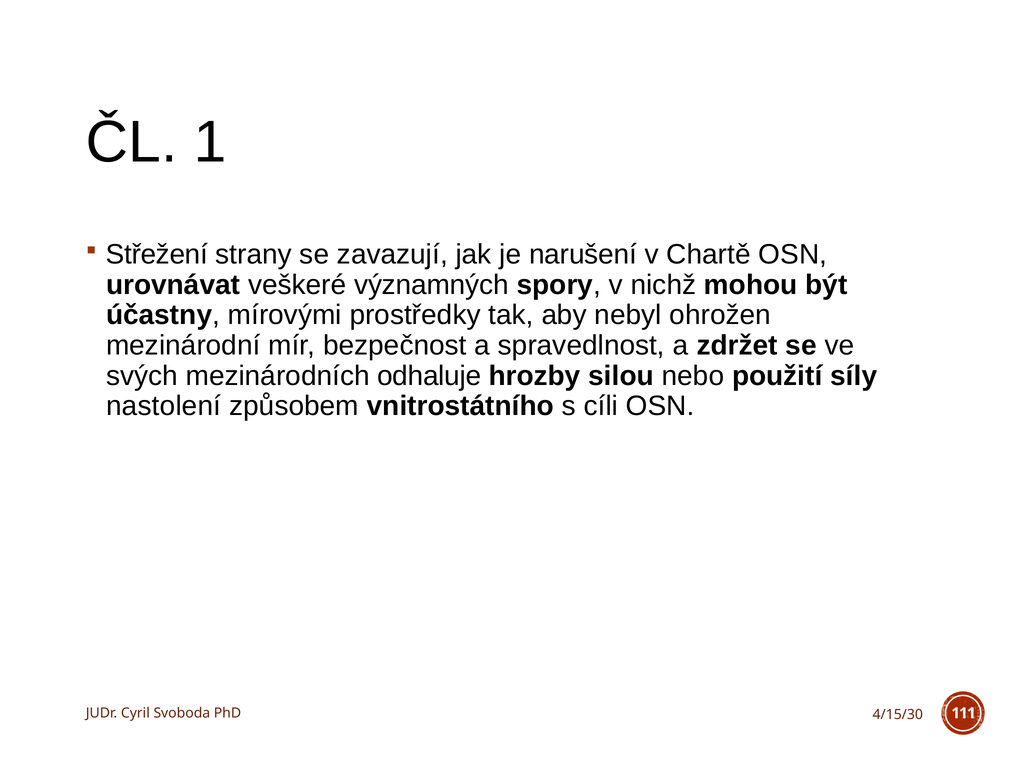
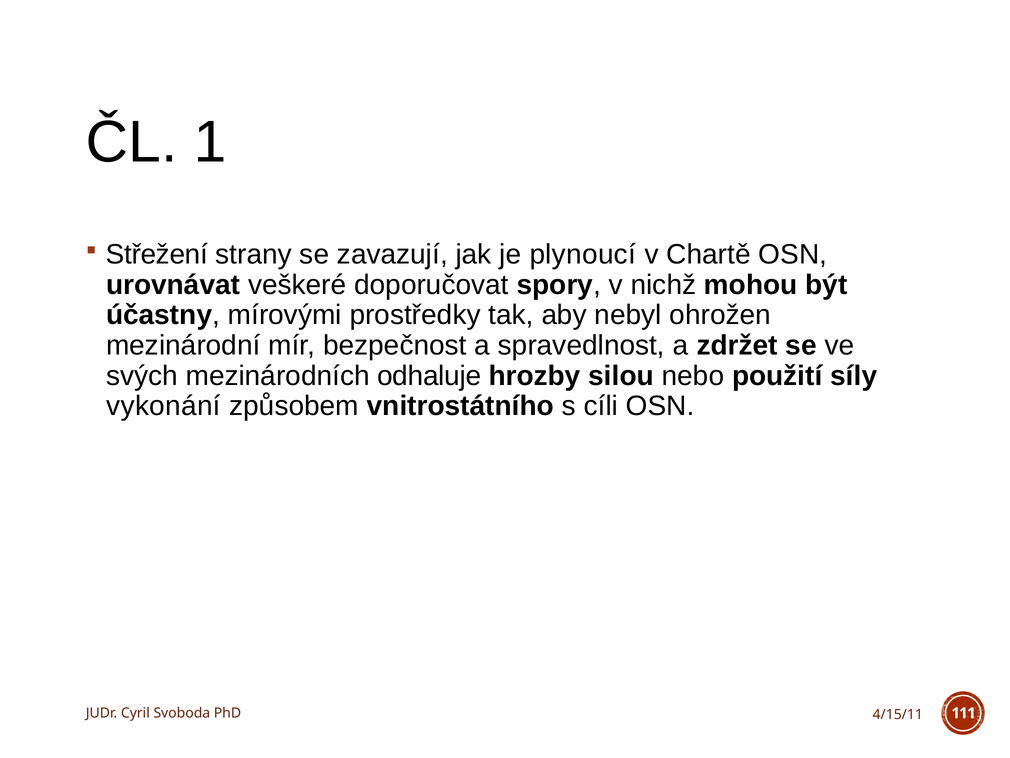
narušení: narušení -> plynoucí
významných: významných -> doporučovat
nastolení: nastolení -> vykonání
4/15/30: 4/15/30 -> 4/15/11
